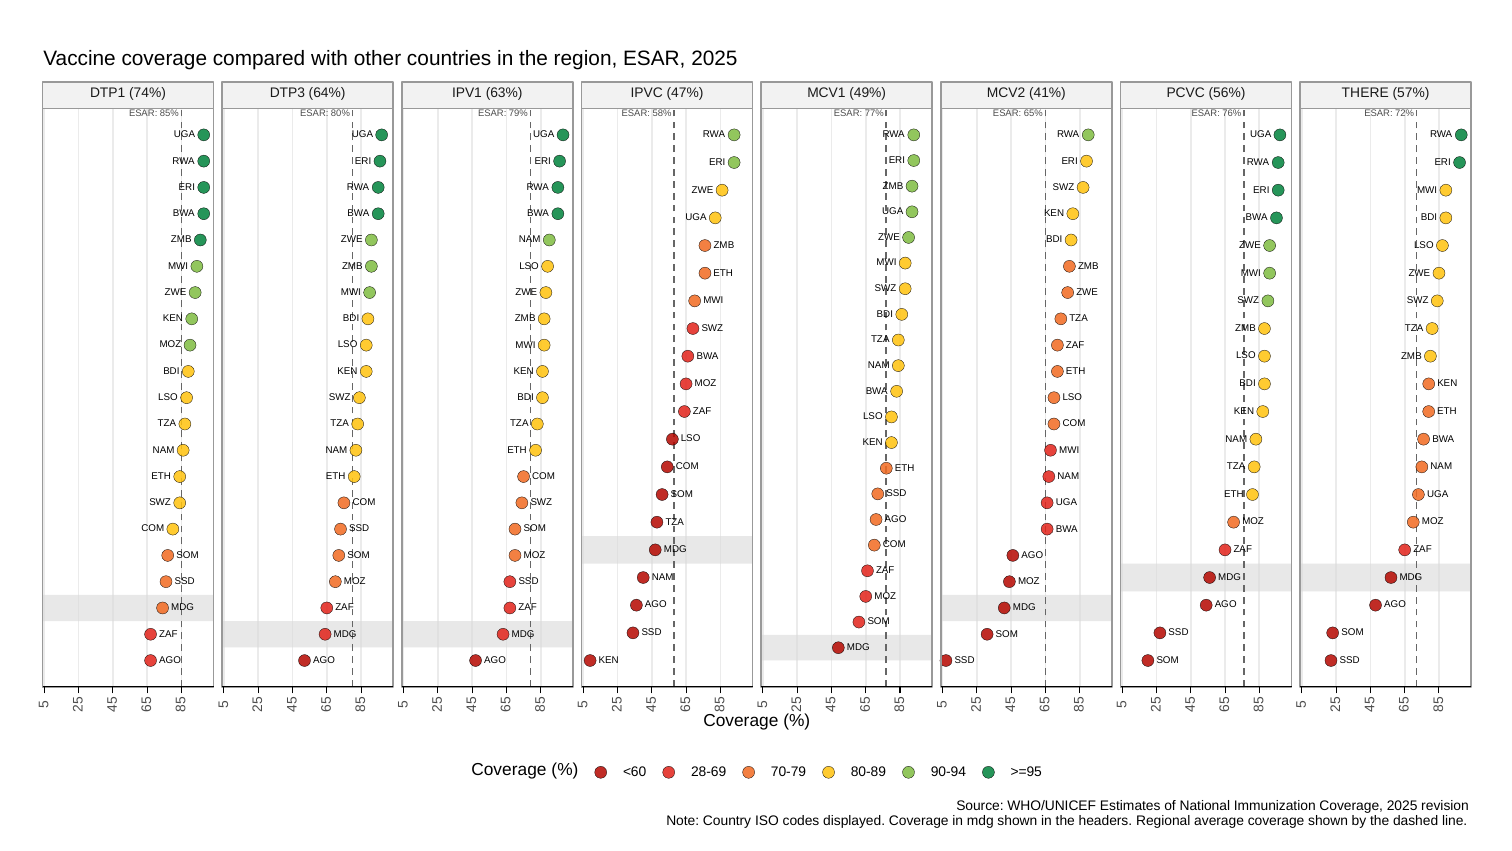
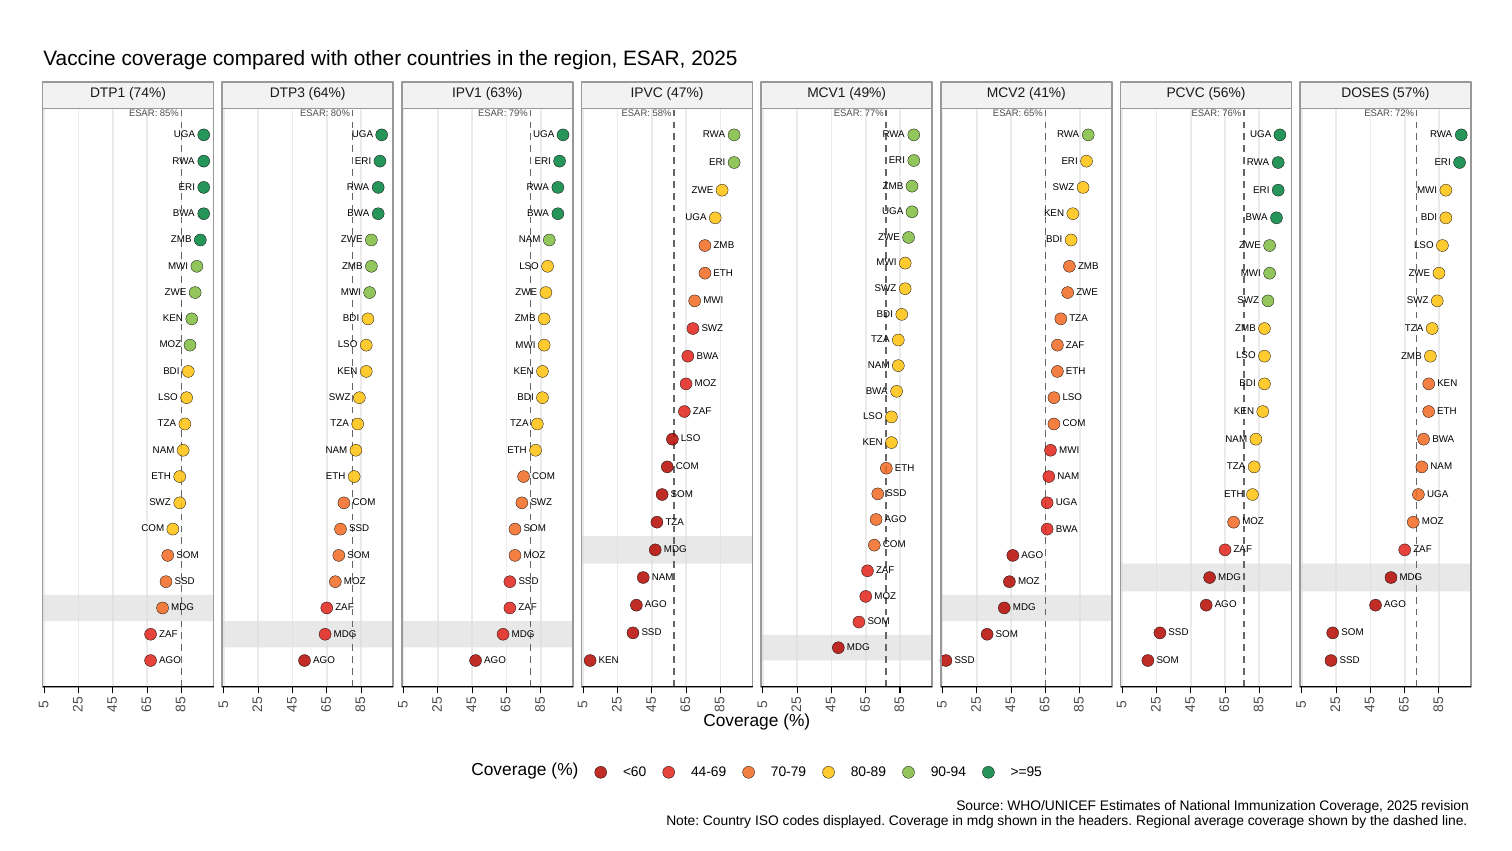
THERE: THERE -> DOSES
28-69: 28-69 -> 44-69
